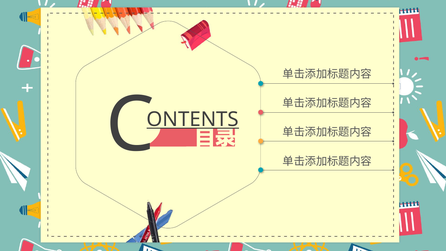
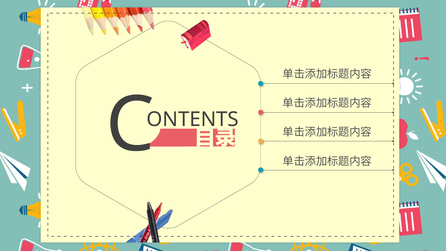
ONTENTS underline: present -> none
